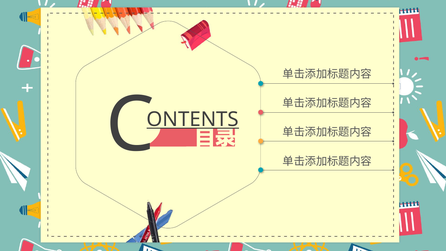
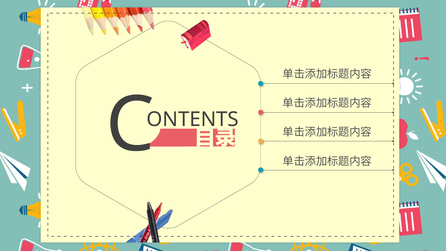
ONTENTS underline: present -> none
